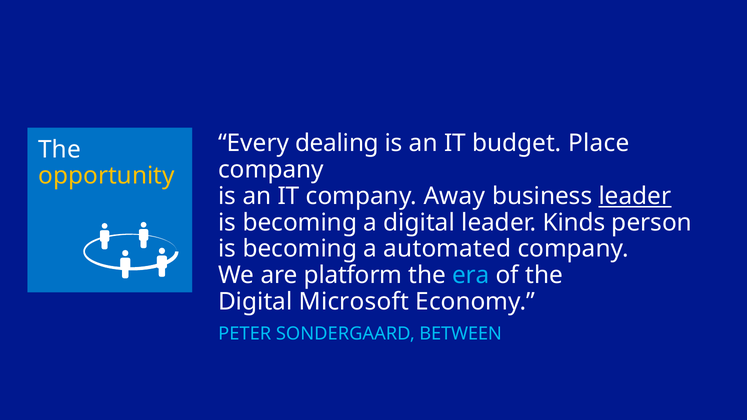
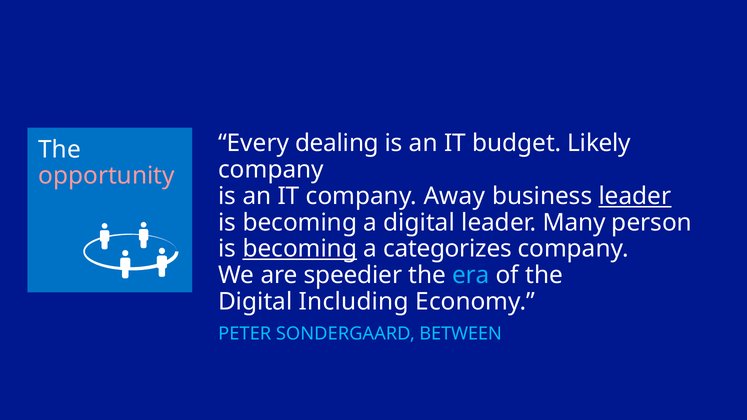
Place: Place -> Likely
opportunity colour: yellow -> pink
Kinds: Kinds -> Many
becoming at (300, 249) underline: none -> present
automated: automated -> categorizes
platform: platform -> speedier
Microsoft: Microsoft -> Including
